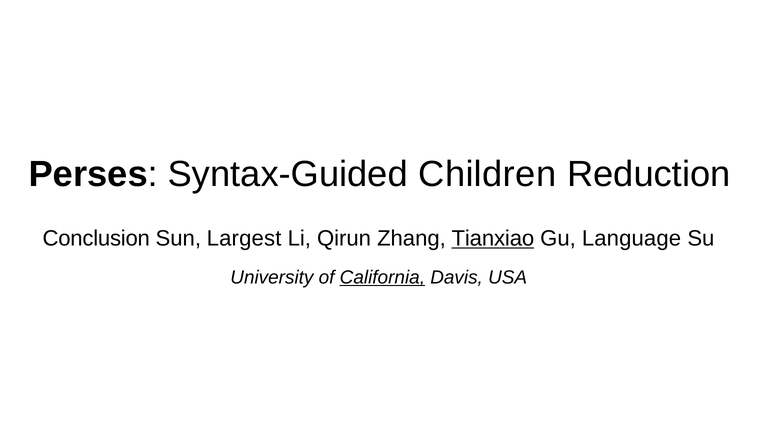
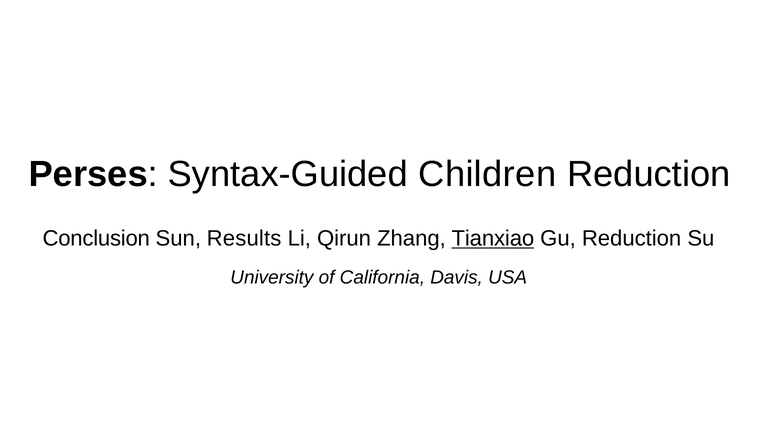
Largest: Largest -> Results
Gu Language: Language -> Reduction
California underline: present -> none
